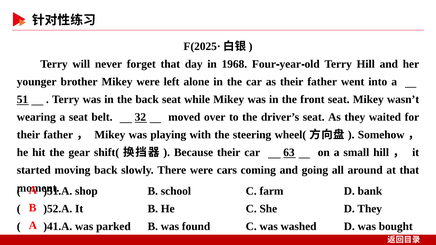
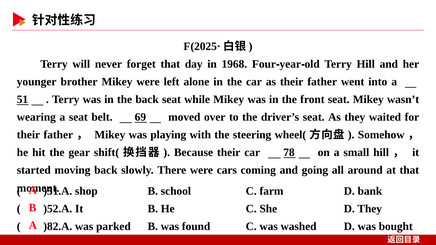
32: 32 -> 69
63: 63 -> 78
)41.A: )41.A -> )82.A
